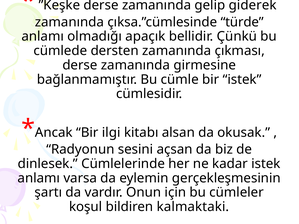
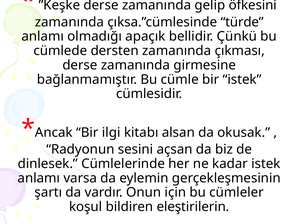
giderek: giderek -> öfkesini
kalmaktaki: kalmaktaki -> eleştirilerin
